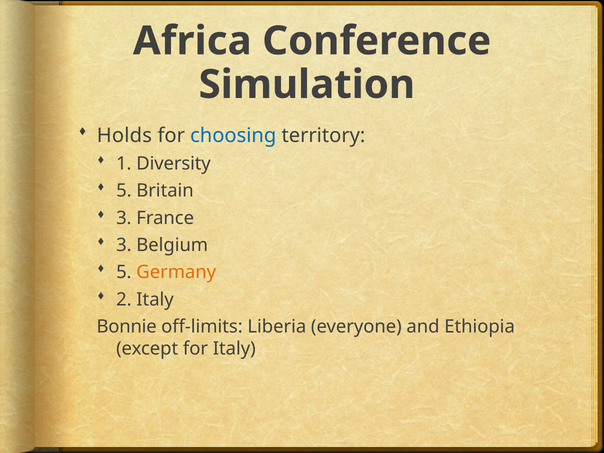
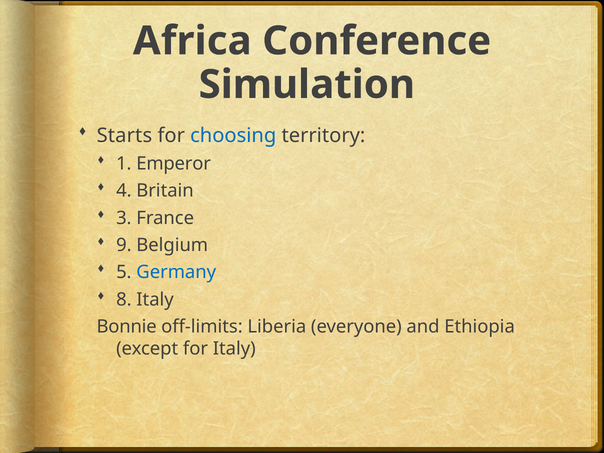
Holds: Holds -> Starts
Diversity: Diversity -> Emperor
5 at (124, 191): 5 -> 4
3 at (124, 245): 3 -> 9
Germany colour: orange -> blue
2: 2 -> 8
